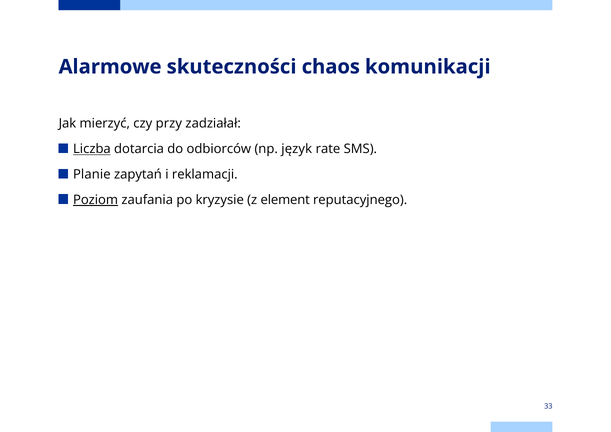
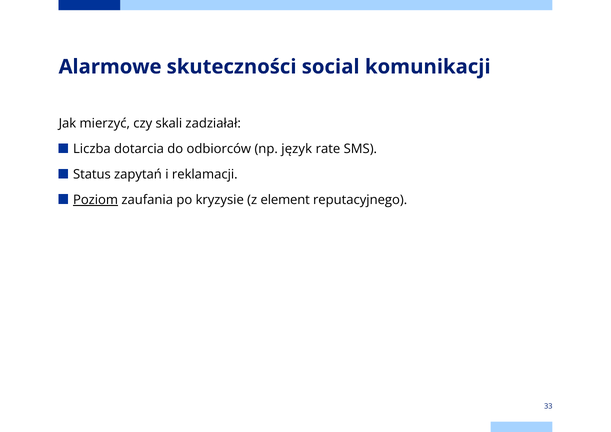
chaos: chaos -> social
przy: przy -> skali
Liczba underline: present -> none
Planie: Planie -> Status
